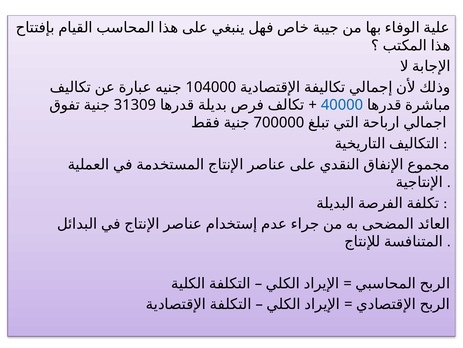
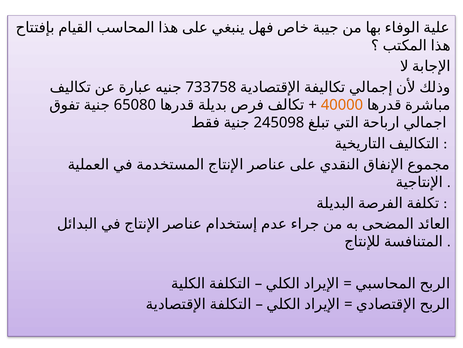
104000: 104000 -> 733758
31309: 31309 -> 65080
40000 colour: blue -> orange
700000: 700000 -> 245098
